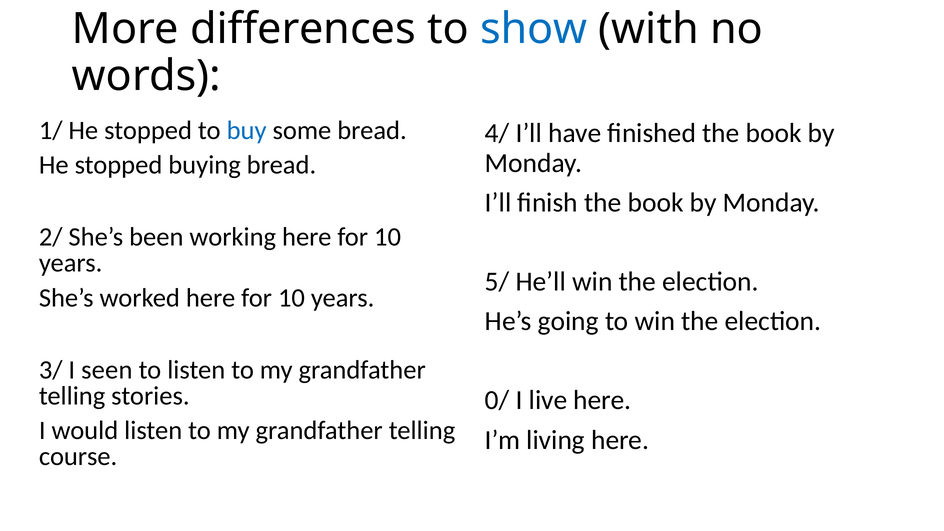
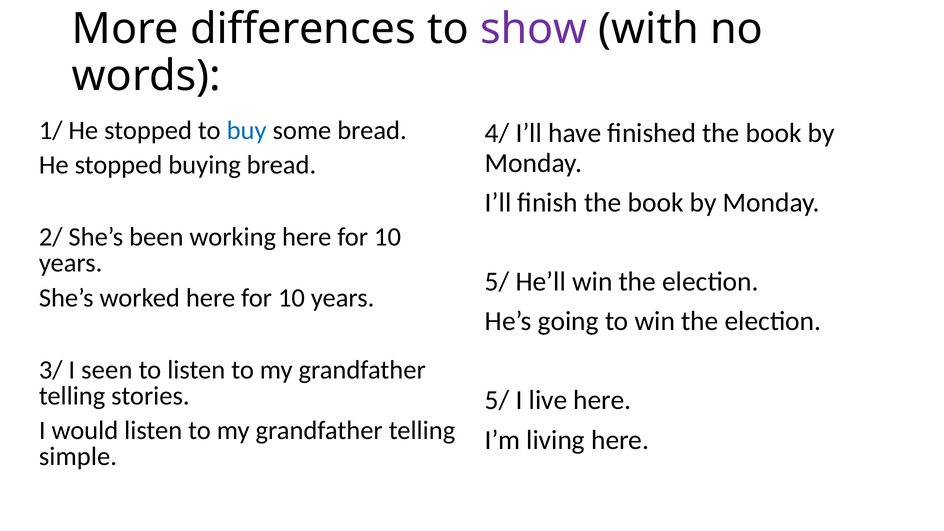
show colour: blue -> purple
0/ at (497, 400): 0/ -> 5/
course: course -> simple
